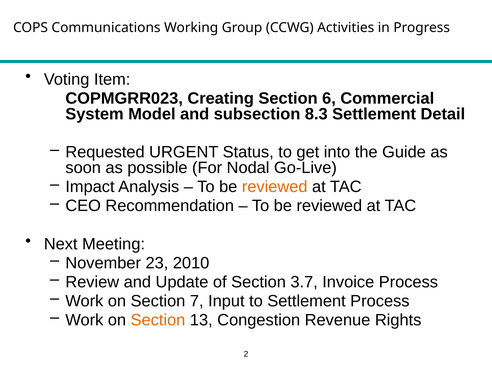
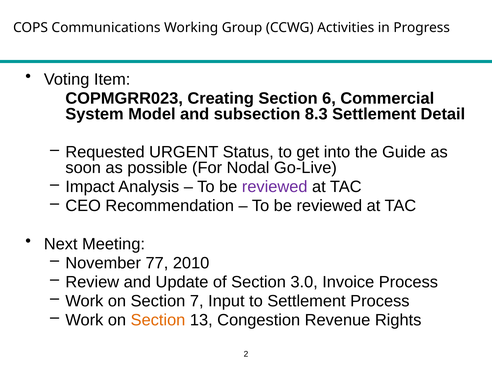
reviewed at (275, 187) colour: orange -> purple
23: 23 -> 77
3.7: 3.7 -> 3.0
